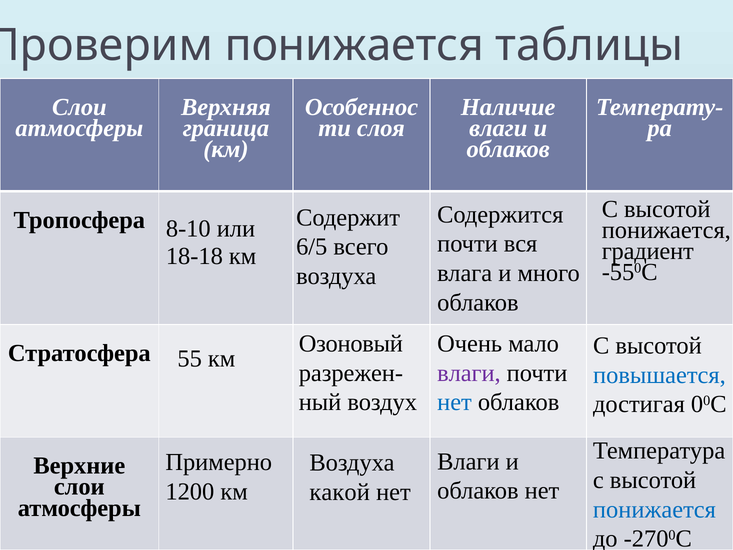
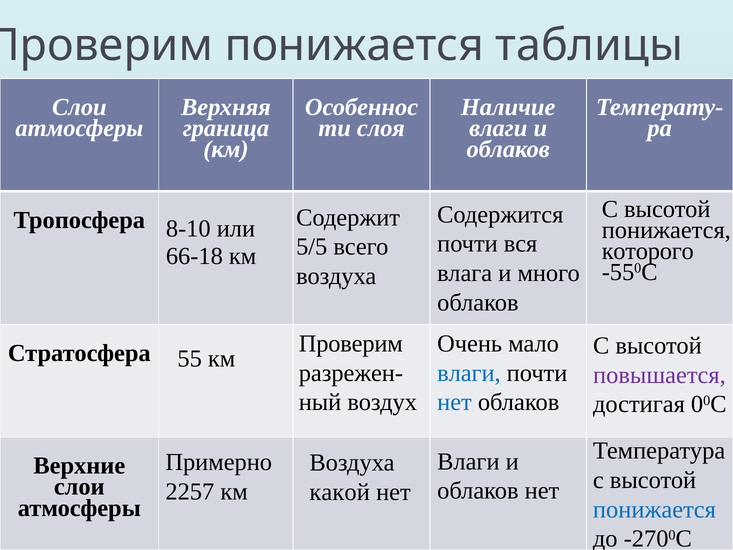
6/5: 6/5 -> 5/5
градиент: градиент -> которого
18-18: 18-18 -> 66-18
Озоновый at (351, 344): Озоновый -> Проверим
влаги at (469, 373) colour: purple -> blue
повышается colour: blue -> purple
1200: 1200 -> 2257
